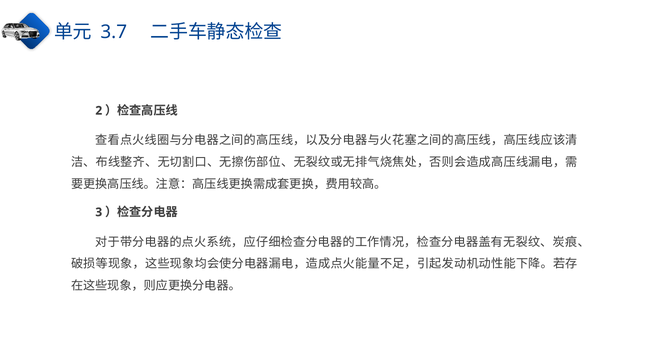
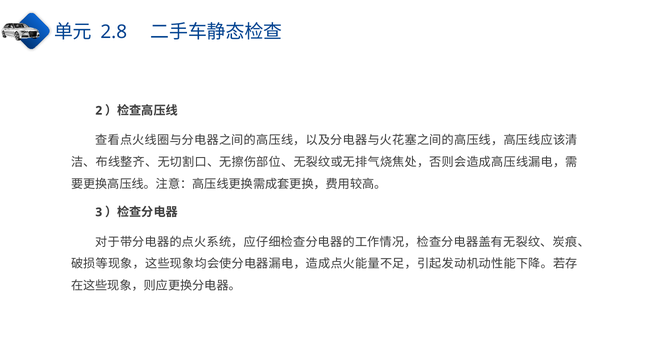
3.7: 3.7 -> 2.8
